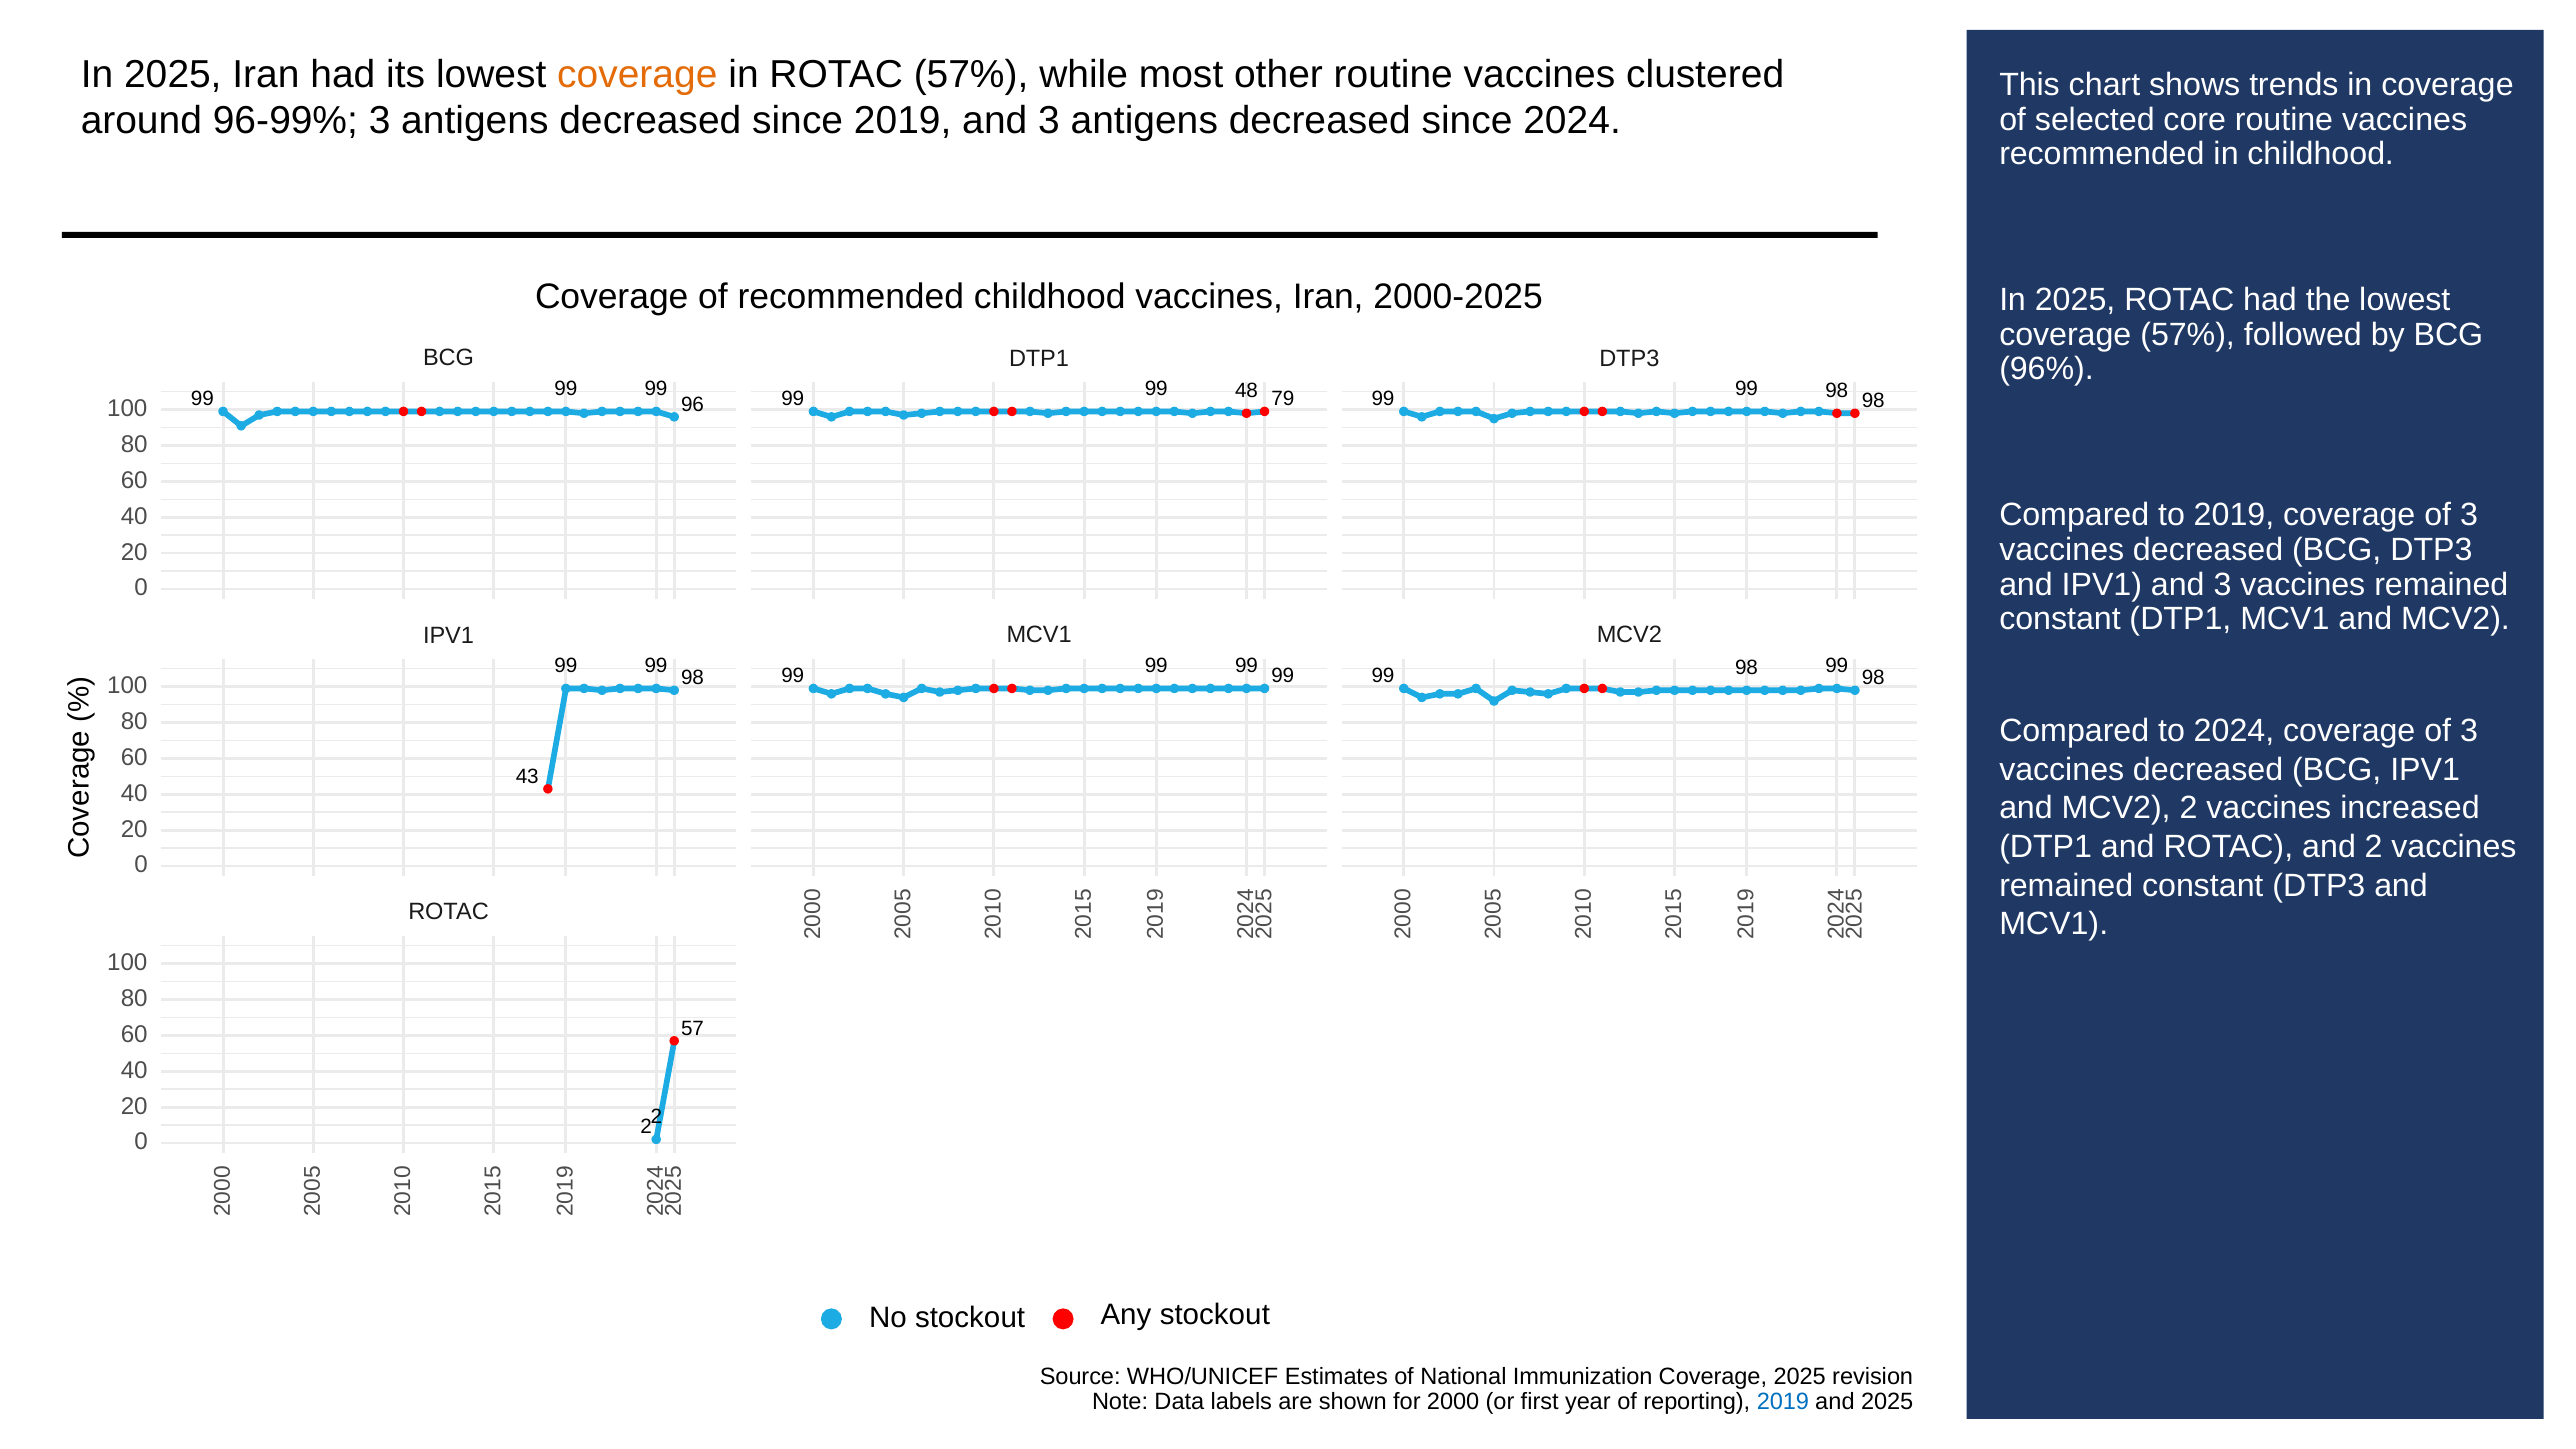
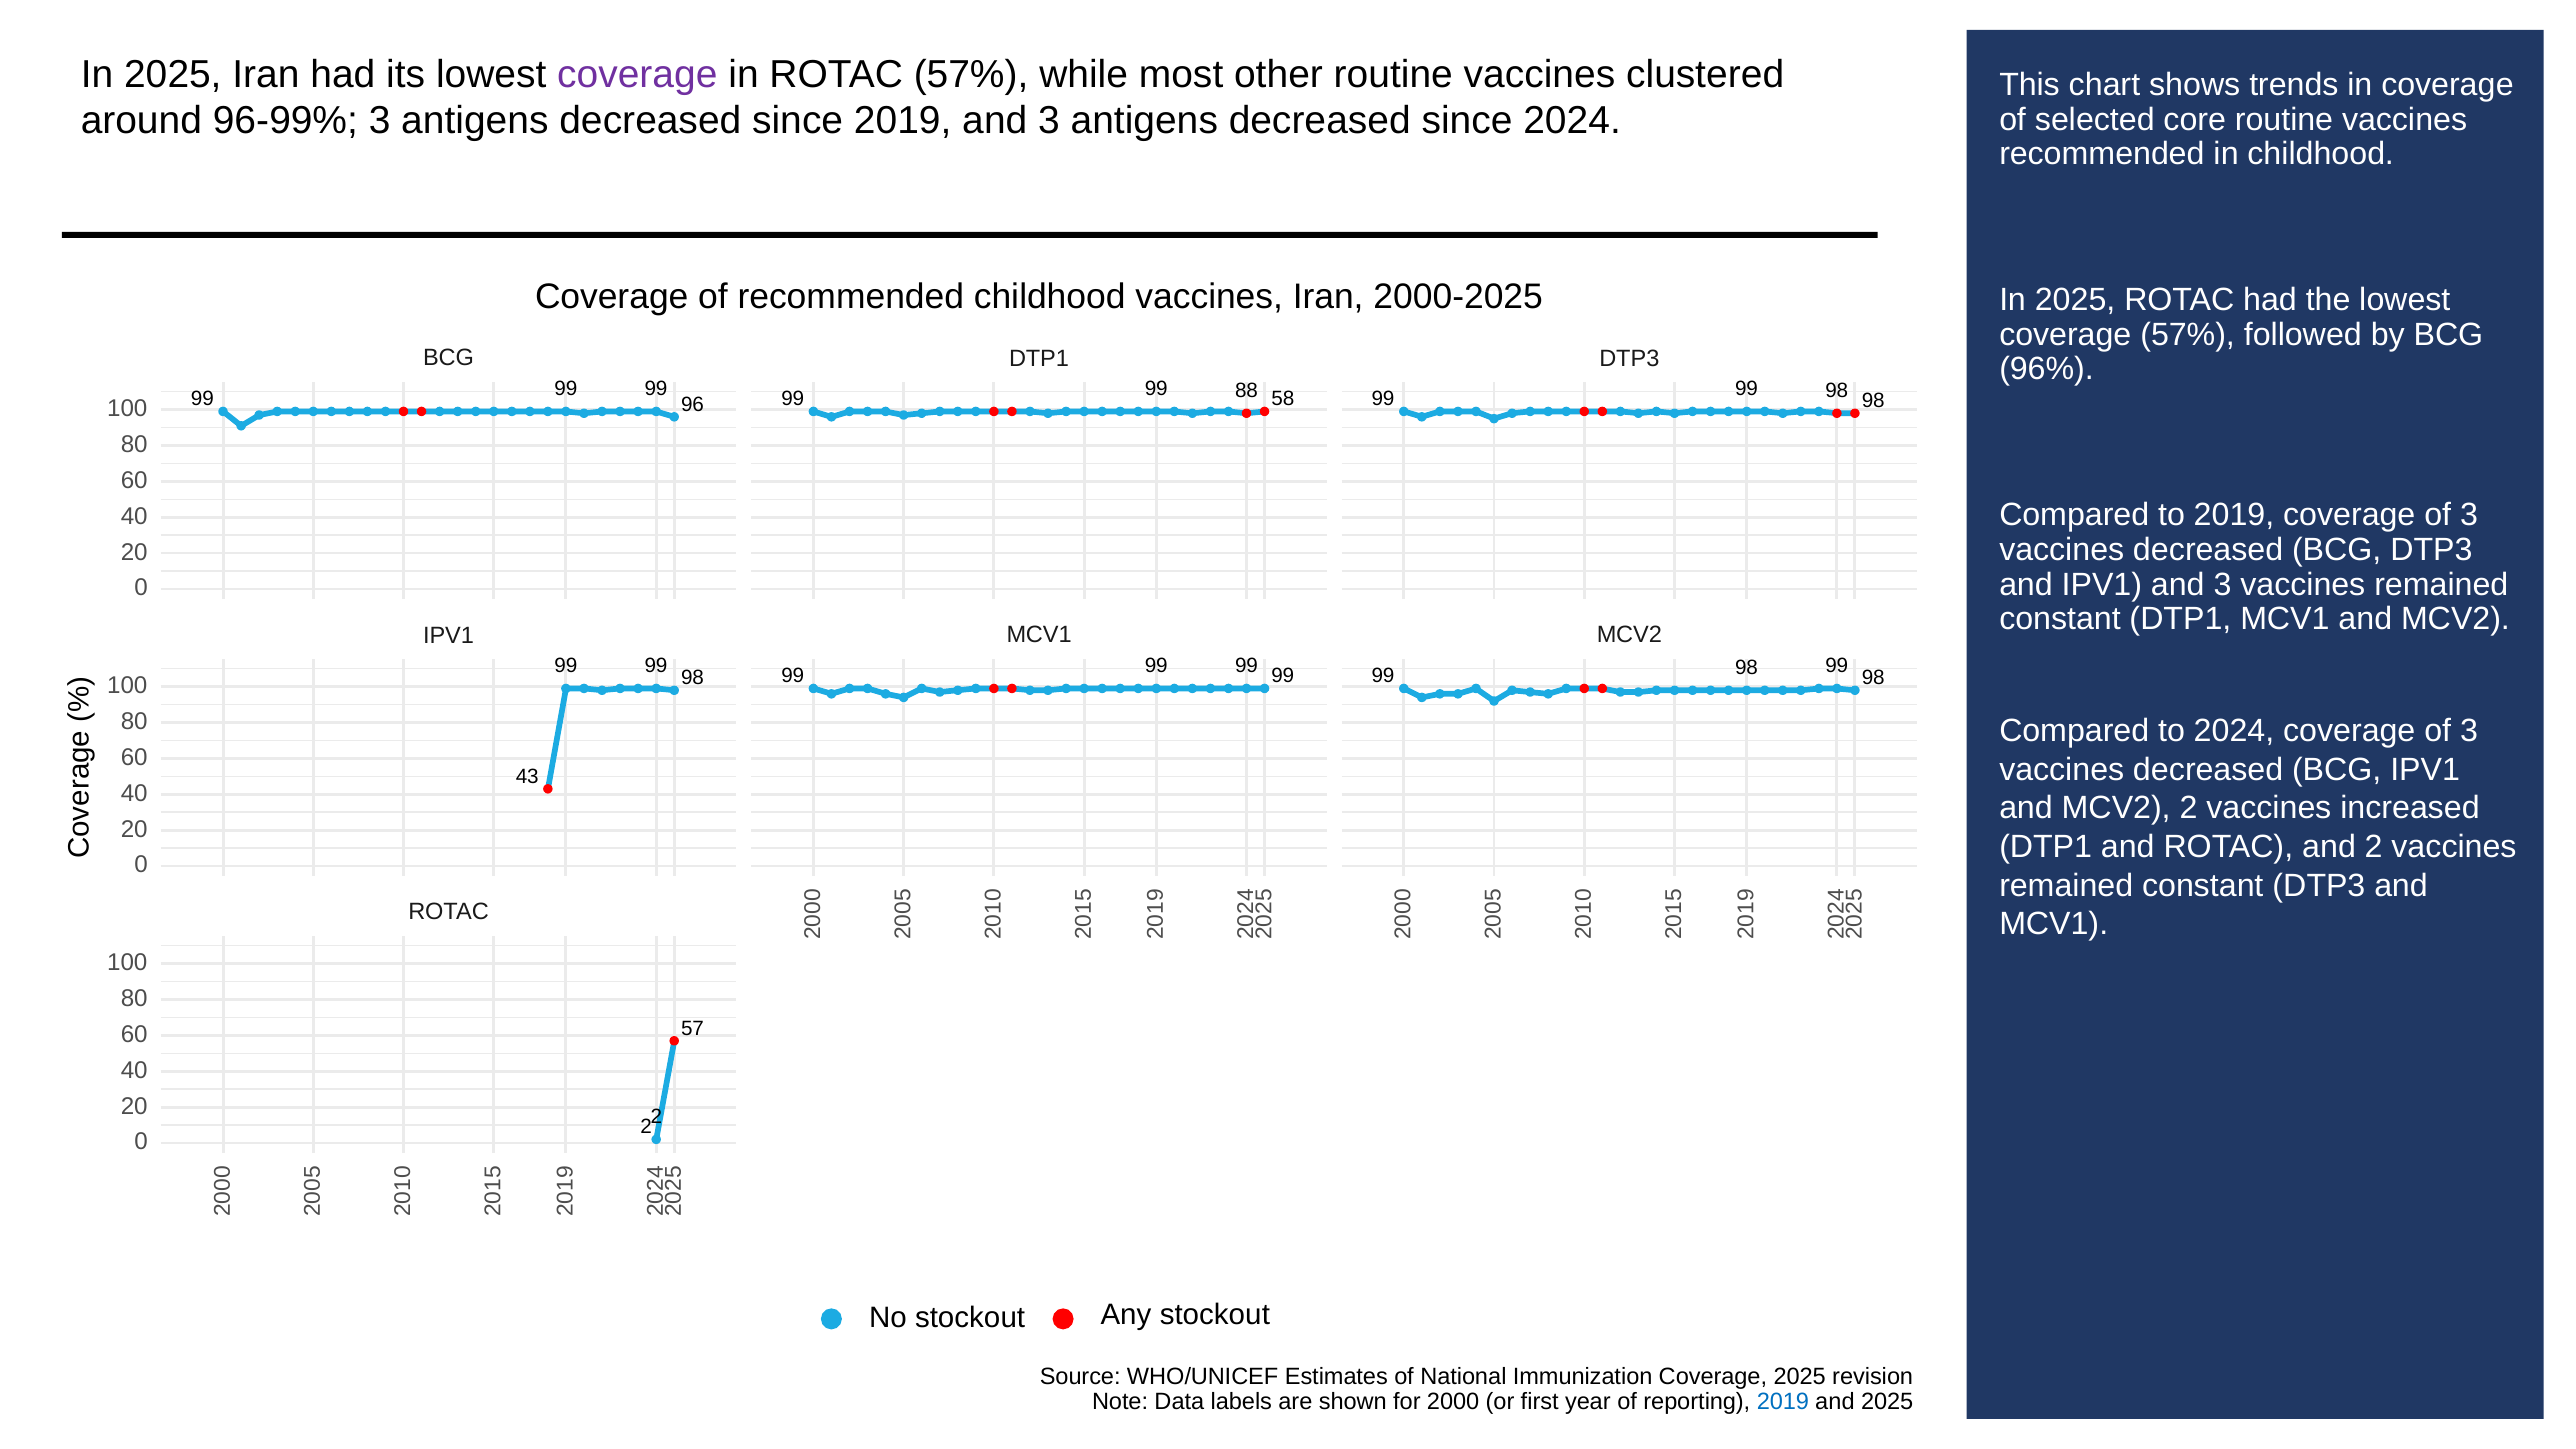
coverage at (637, 74) colour: orange -> purple
48: 48 -> 88
79: 79 -> 58
